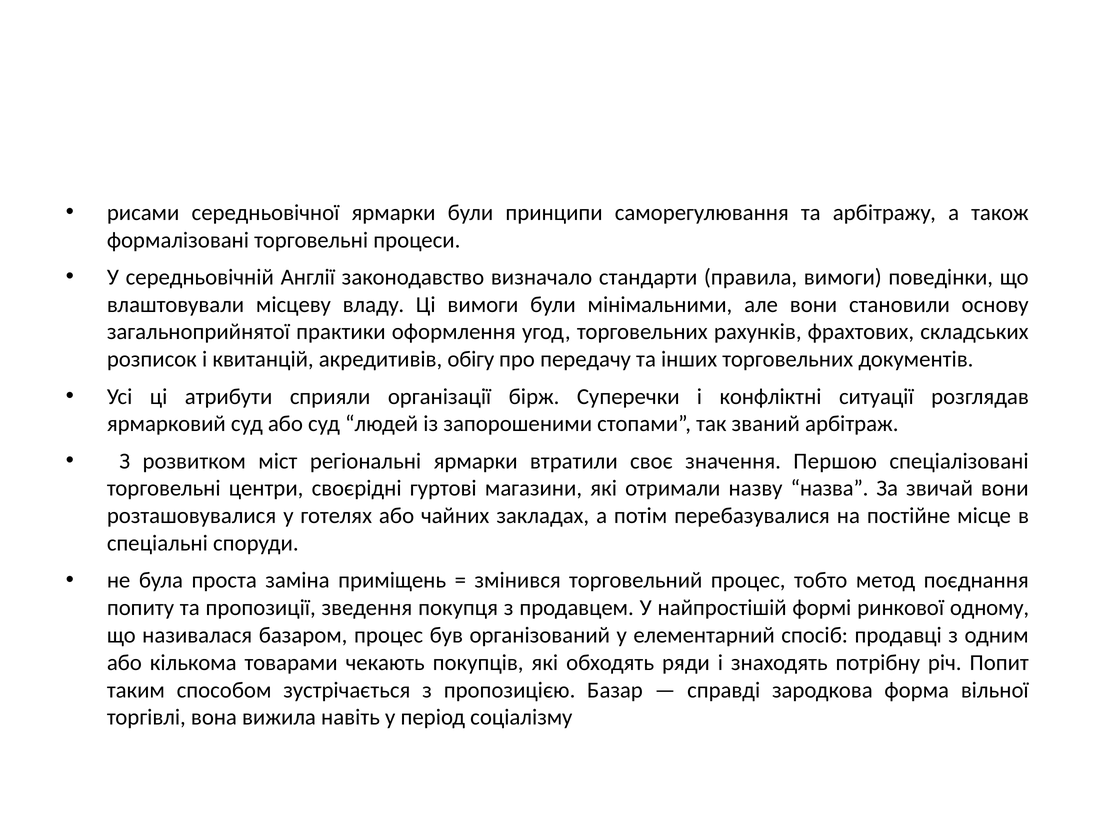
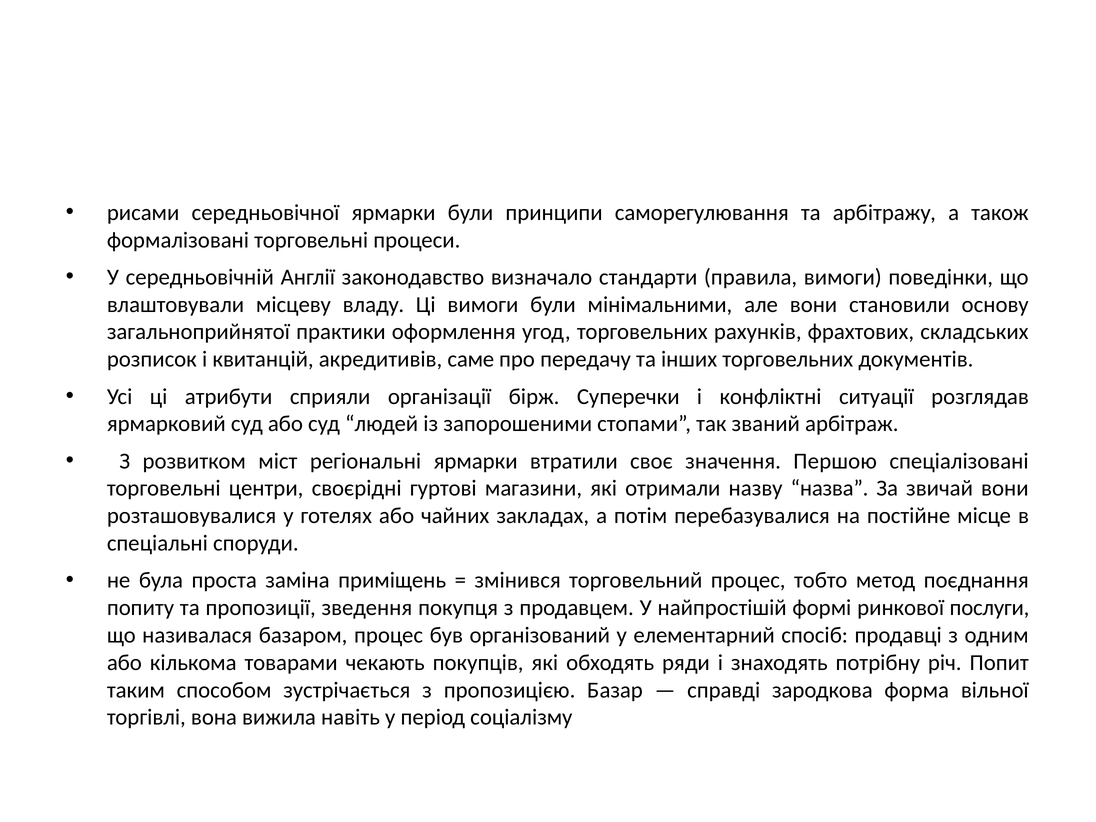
обігу: обігу -> саме
одному: одному -> послуги
